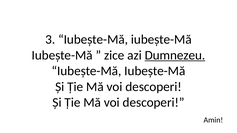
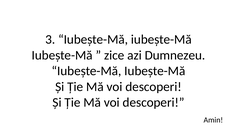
Dumnezeu underline: present -> none
